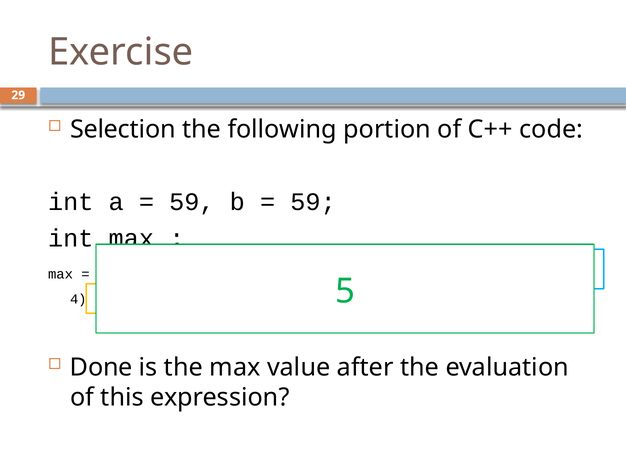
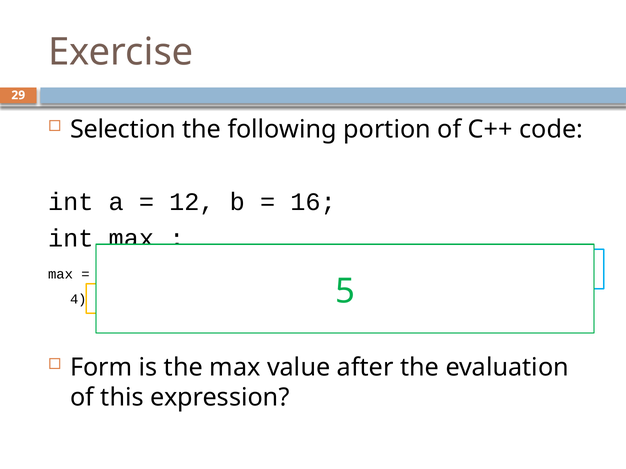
59 at (192, 202): 59 -> 12
59 at (313, 202): 59 -> 16
Done: Done -> Form
